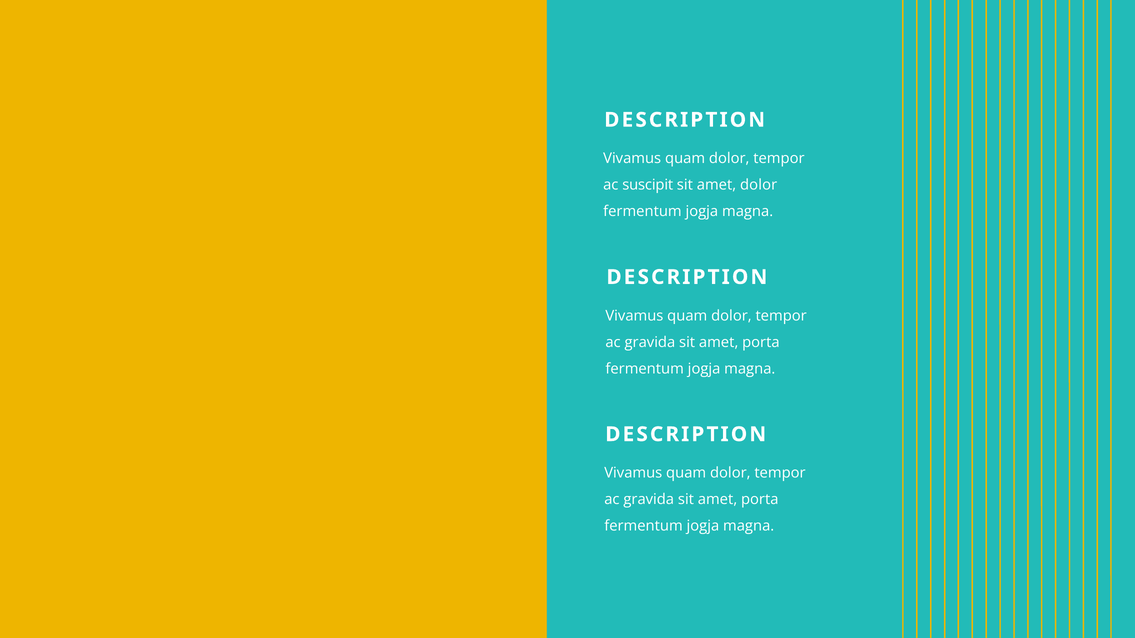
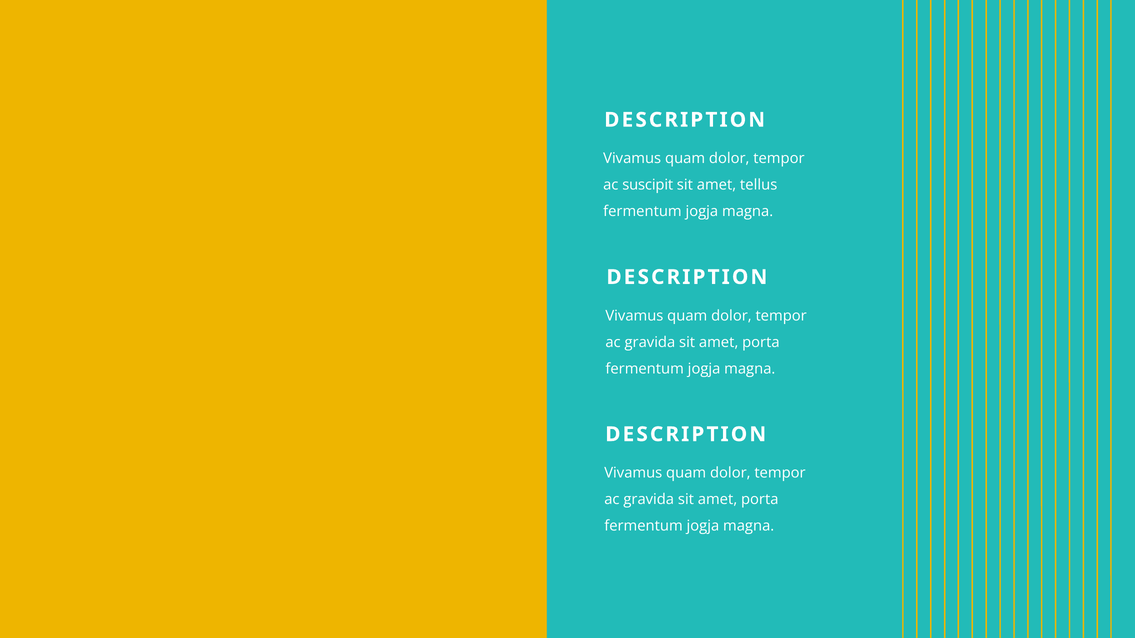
amet dolor: dolor -> tellus
